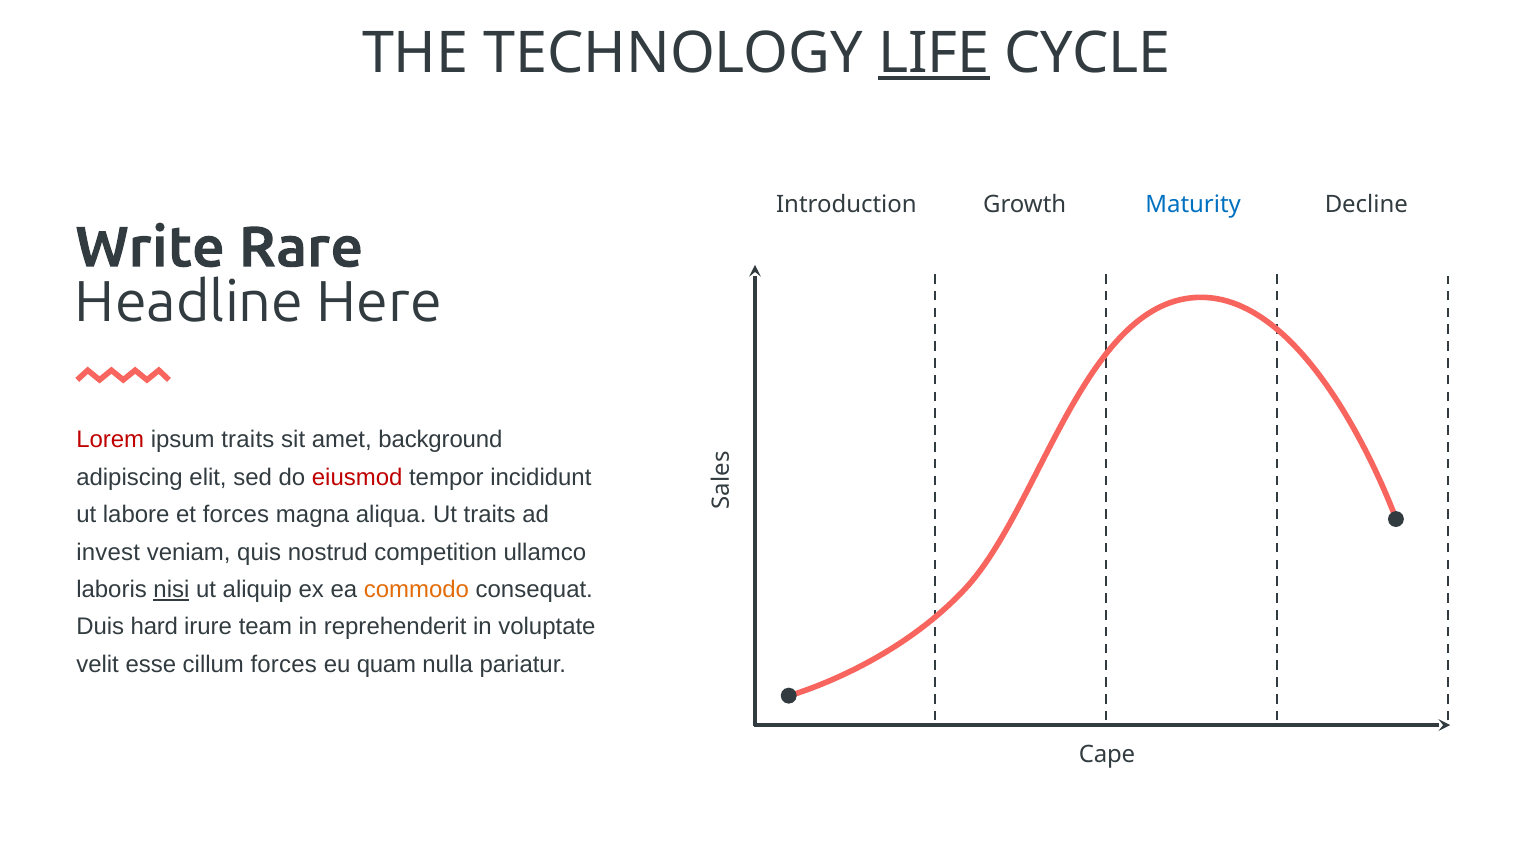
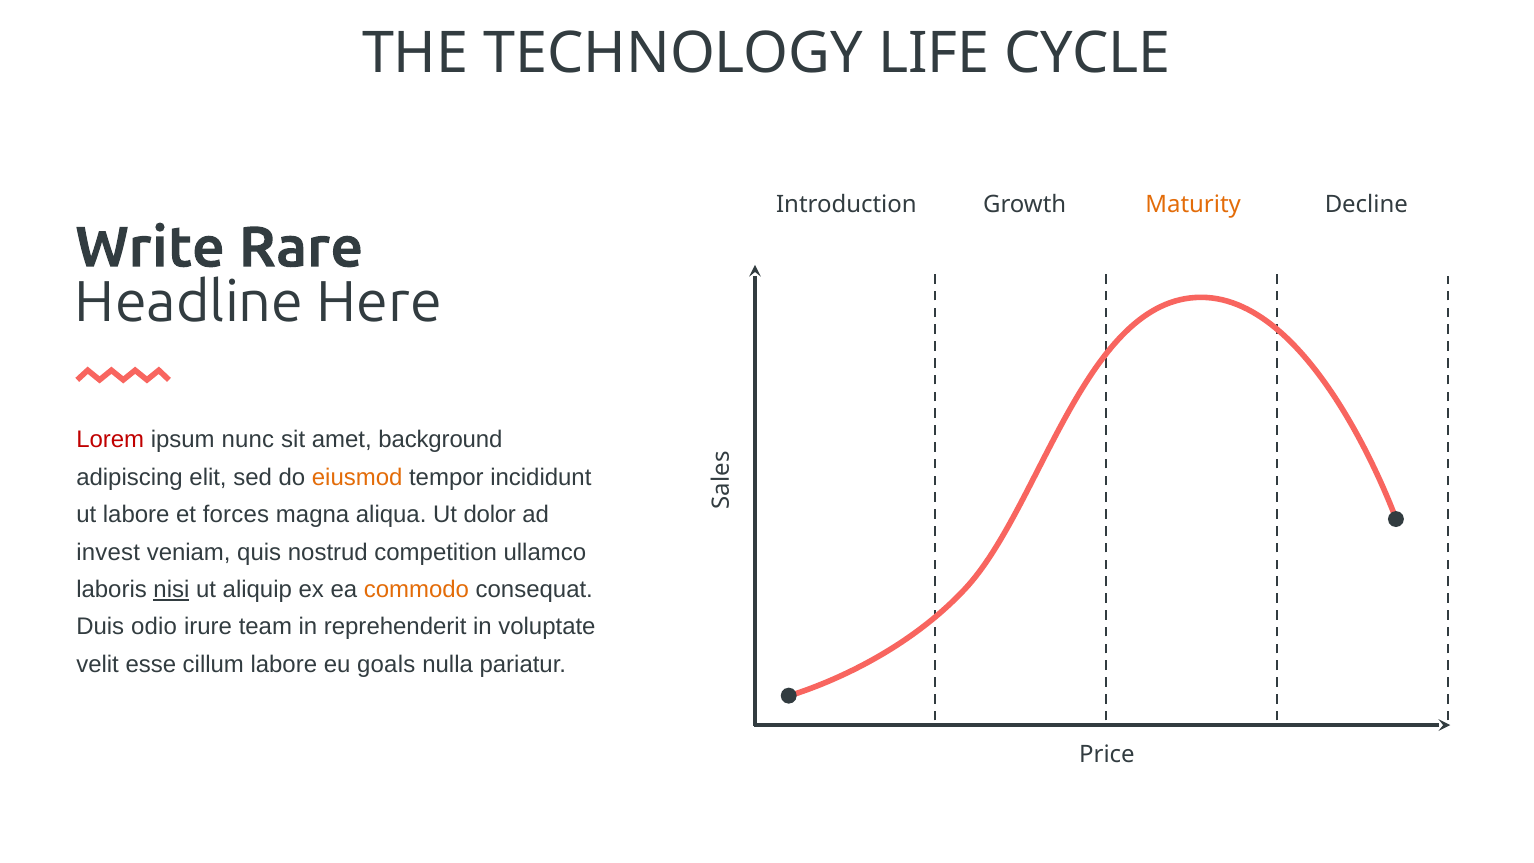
LIFE underline: present -> none
Maturity colour: blue -> orange
ipsum traits: traits -> nunc
eiusmod colour: red -> orange
Ut traits: traits -> dolor
hard: hard -> odio
cillum forces: forces -> labore
quam: quam -> goals
Cape: Cape -> Price
